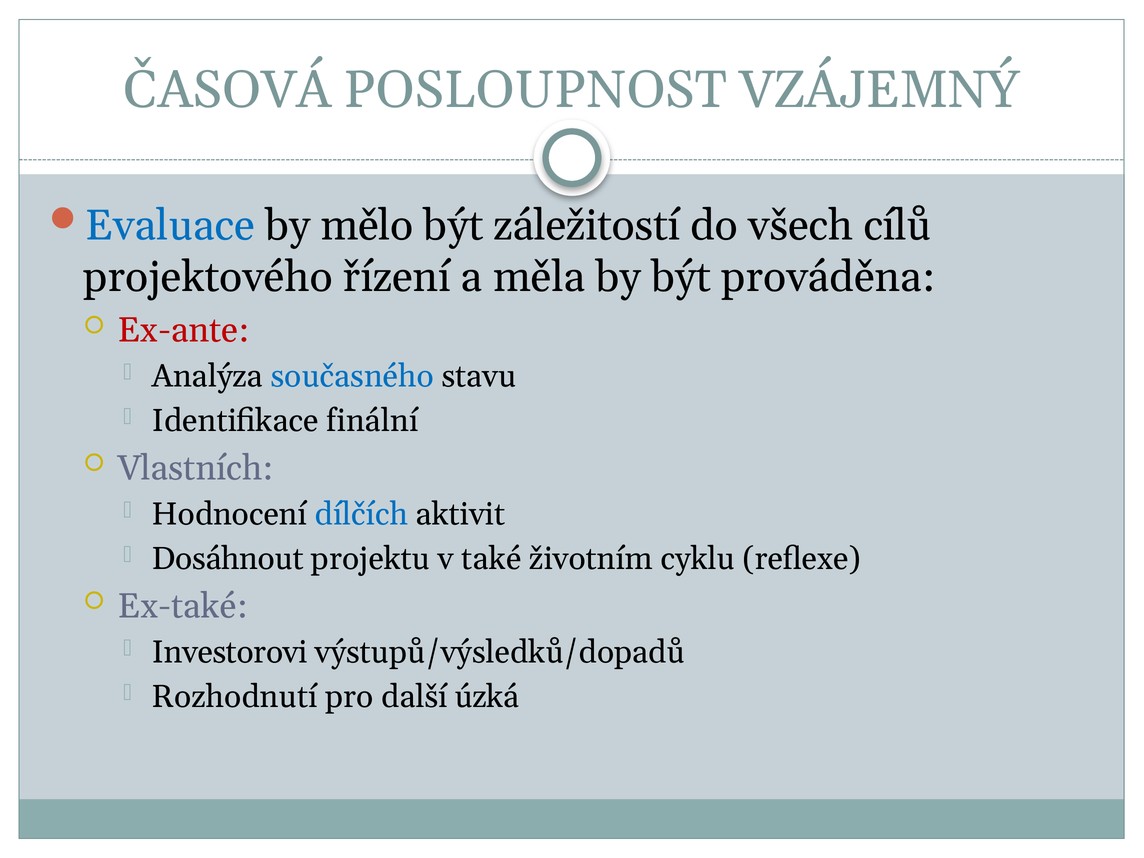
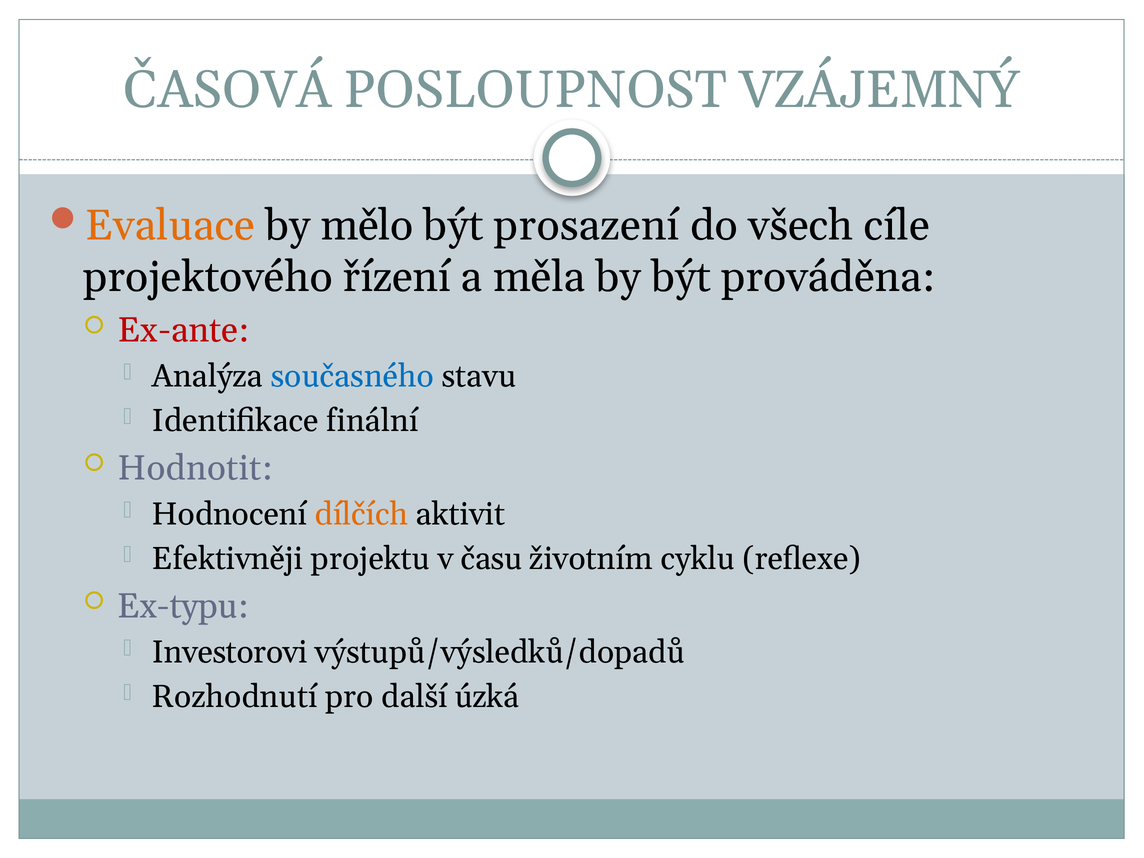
Evaluace colour: blue -> orange
záležitostí: záležitostí -> prosazení
cílů: cílů -> cíle
Vlastních: Vlastních -> Hodnotit
dílčích colour: blue -> orange
Dosáhnout: Dosáhnout -> Efektivněji
také: také -> času
Ex-také: Ex-také -> Ex-typu
